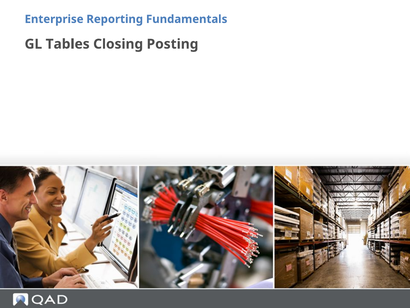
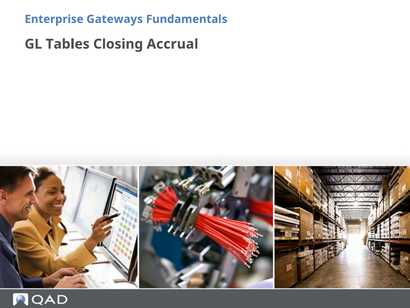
Reporting: Reporting -> Gateways
Posting: Posting -> Accrual
